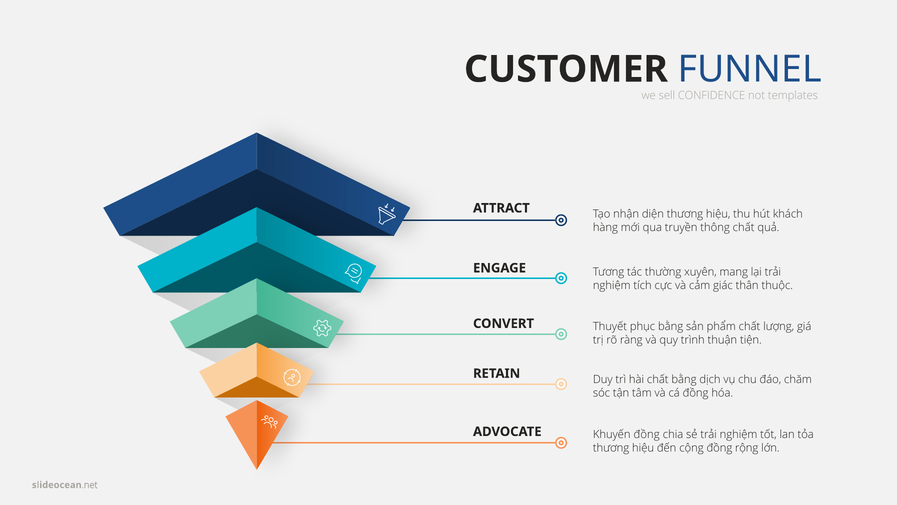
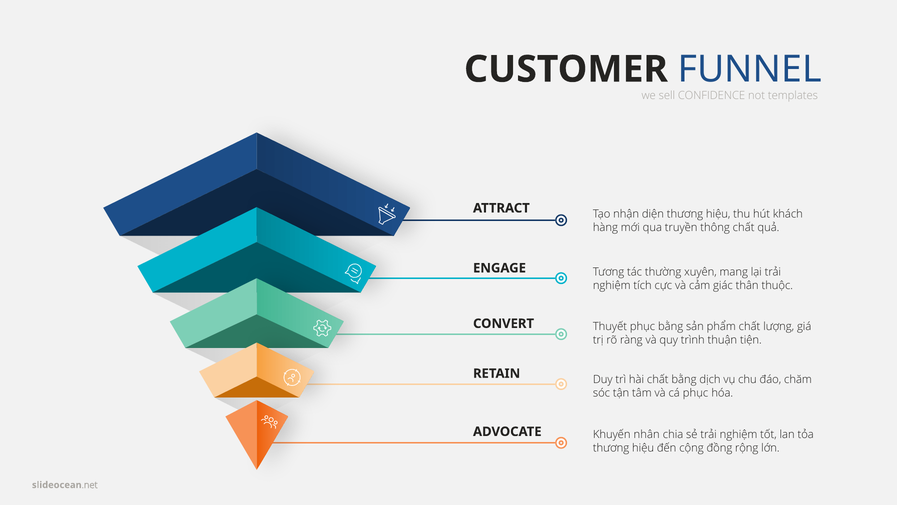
cá đồng: đồng -> phục
Khuyến đồng: đồng -> nhân
